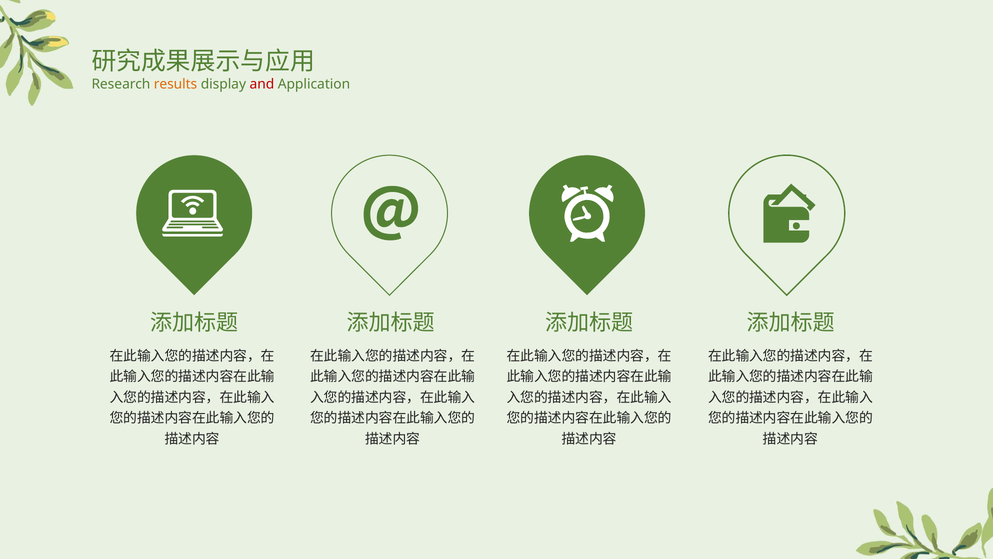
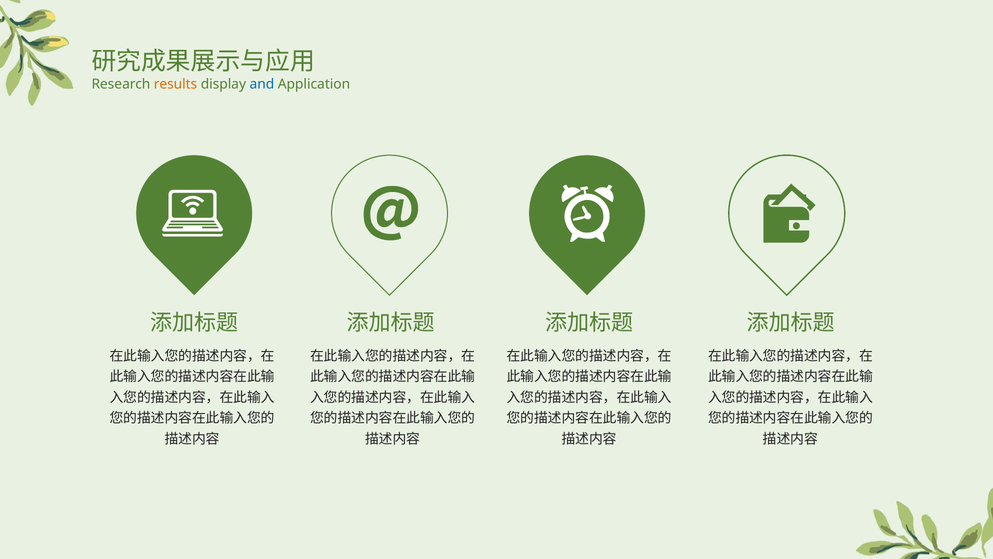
and colour: red -> blue
